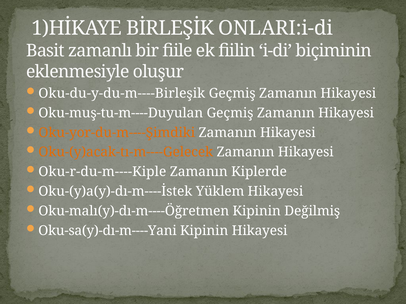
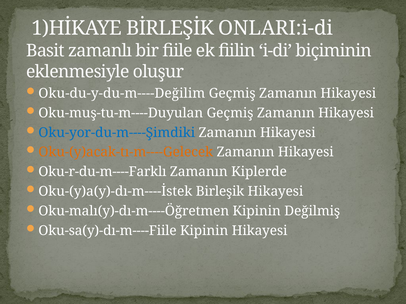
Oku-du-y-du-m----Birleşik: Oku-du-y-du-m----Birleşik -> Oku-du-y-du-m----Değilim
Oku-yor-du-m----Şimdiki colour: orange -> blue
Oku-r-du-m----Kiple: Oku-r-du-m----Kiple -> Oku-r-du-m----Farklı
Yüklem: Yüklem -> Birleşik
Oku-sa(y)-dı-m----Yani: Oku-sa(y)-dı-m----Yani -> Oku-sa(y)-dı-m----Fiile
